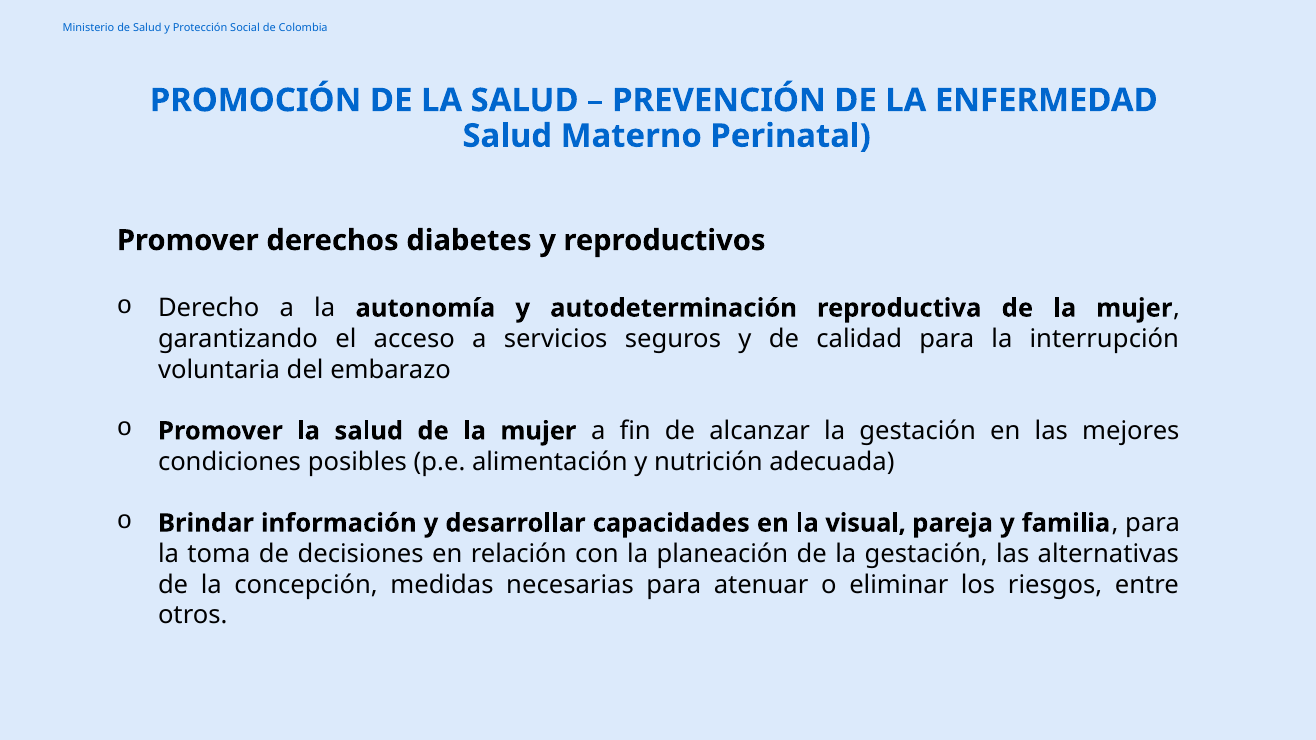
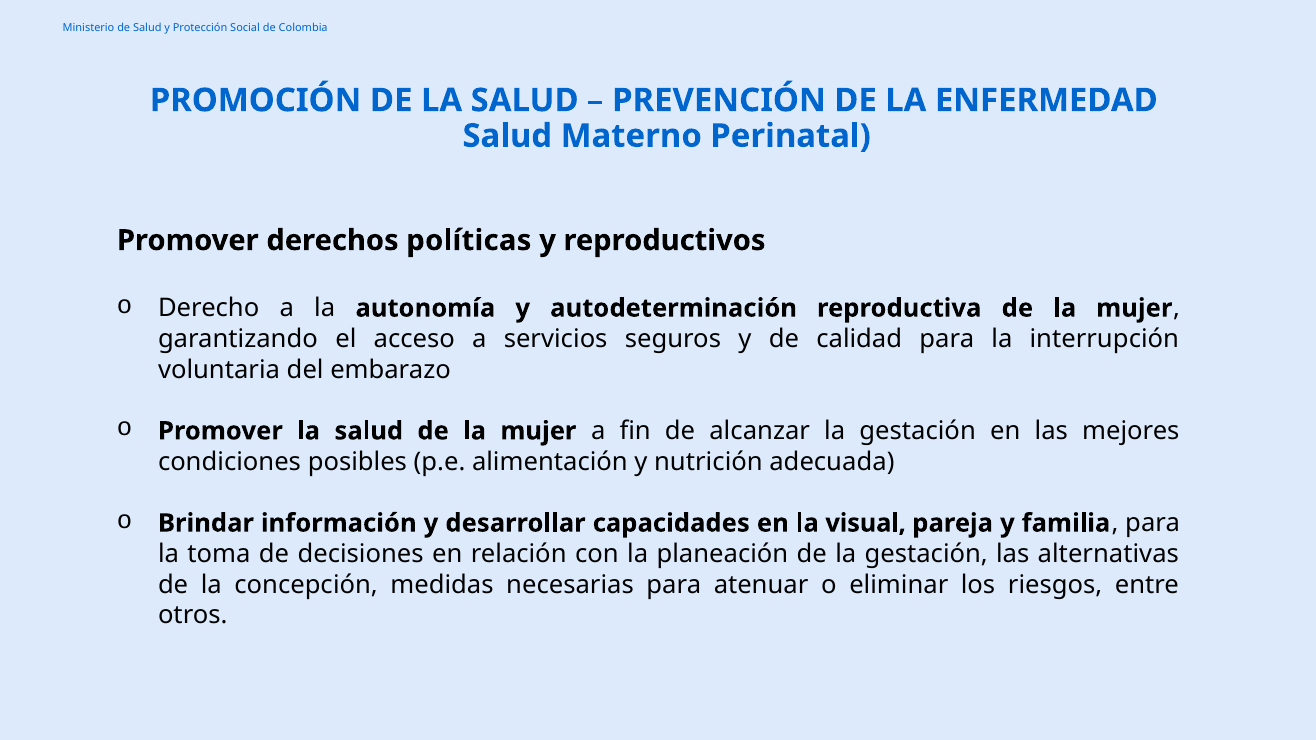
diabetes: diabetes -> políticas
